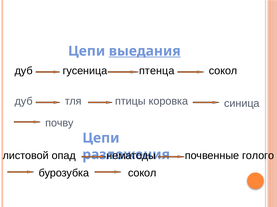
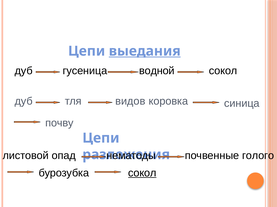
птенца: птенца -> водной
птицы: птицы -> видов
сокол at (142, 174) underline: none -> present
